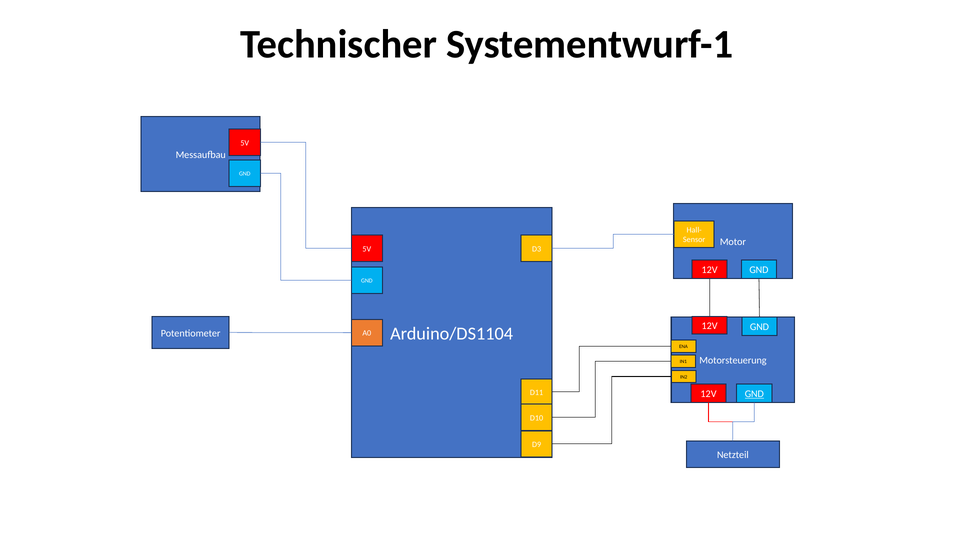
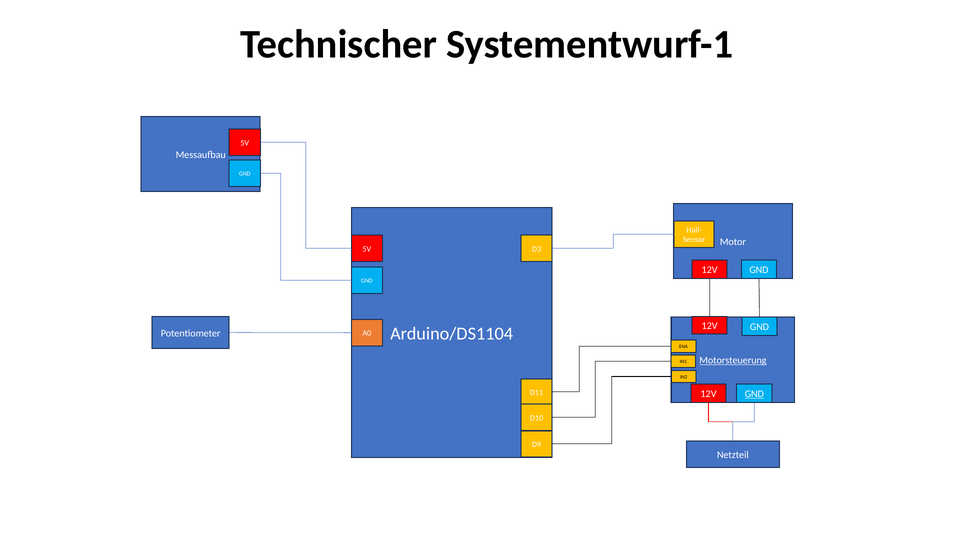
Motorsteuerung underline: none -> present
